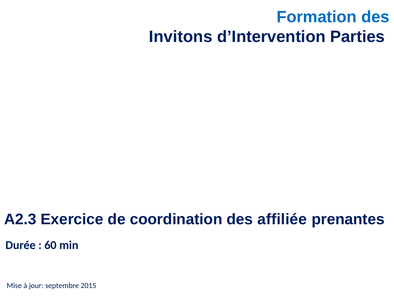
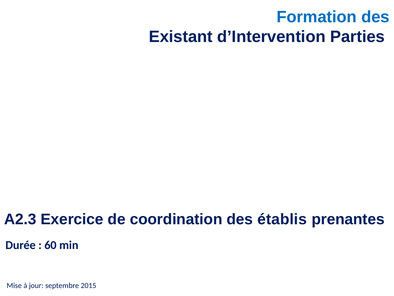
Invitons: Invitons -> Existant
affiliée: affiliée -> établis
